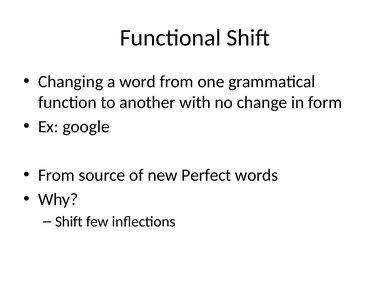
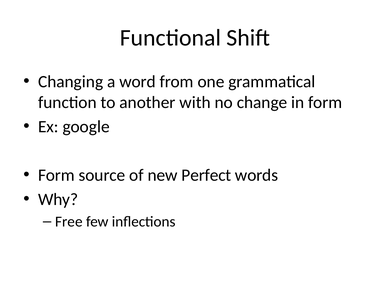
From at (56, 175): From -> Form
Shift at (69, 222): Shift -> Free
